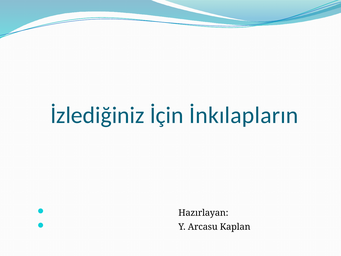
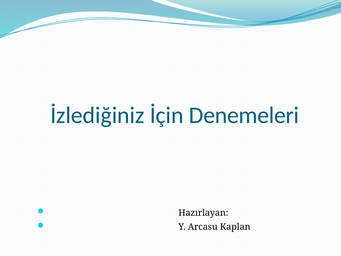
İnkılapların: İnkılapların -> Denemeleri
